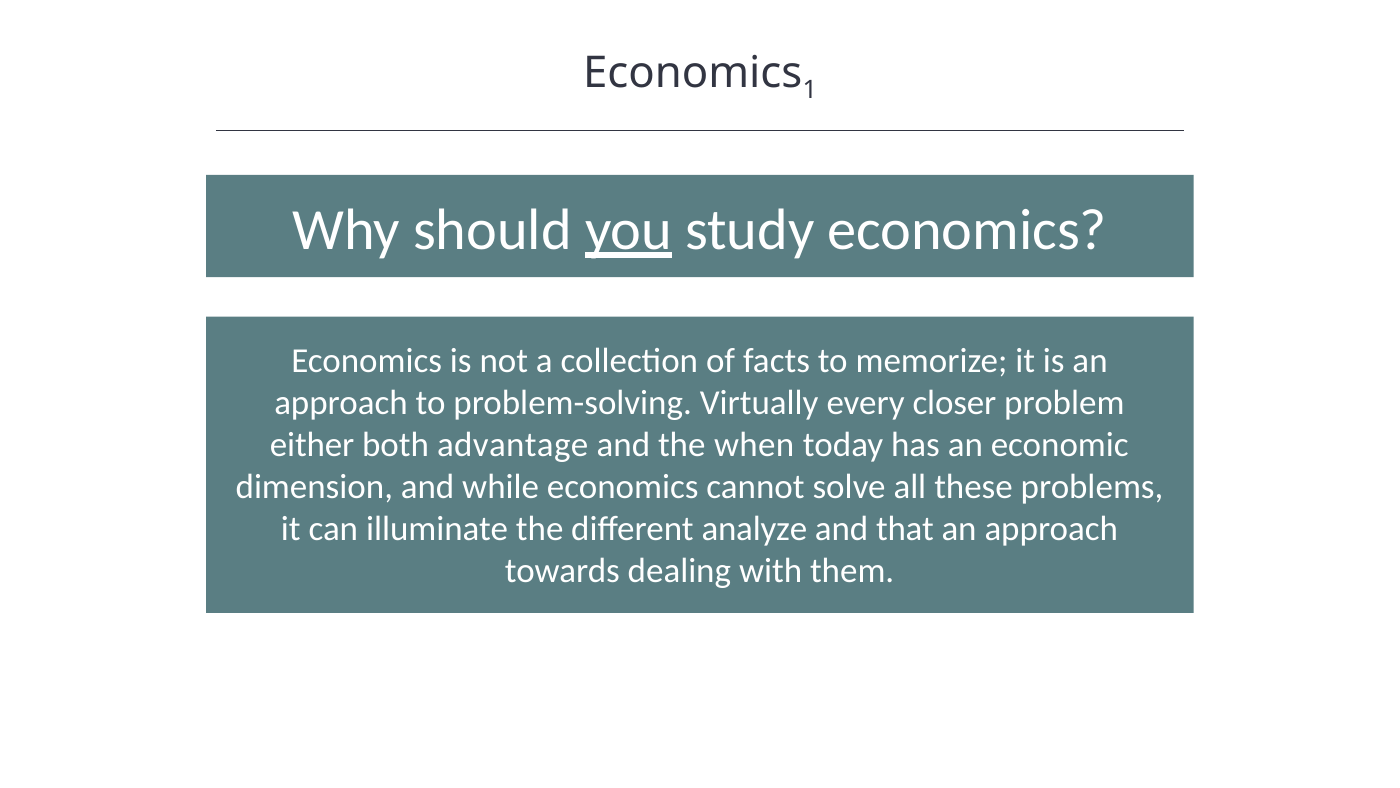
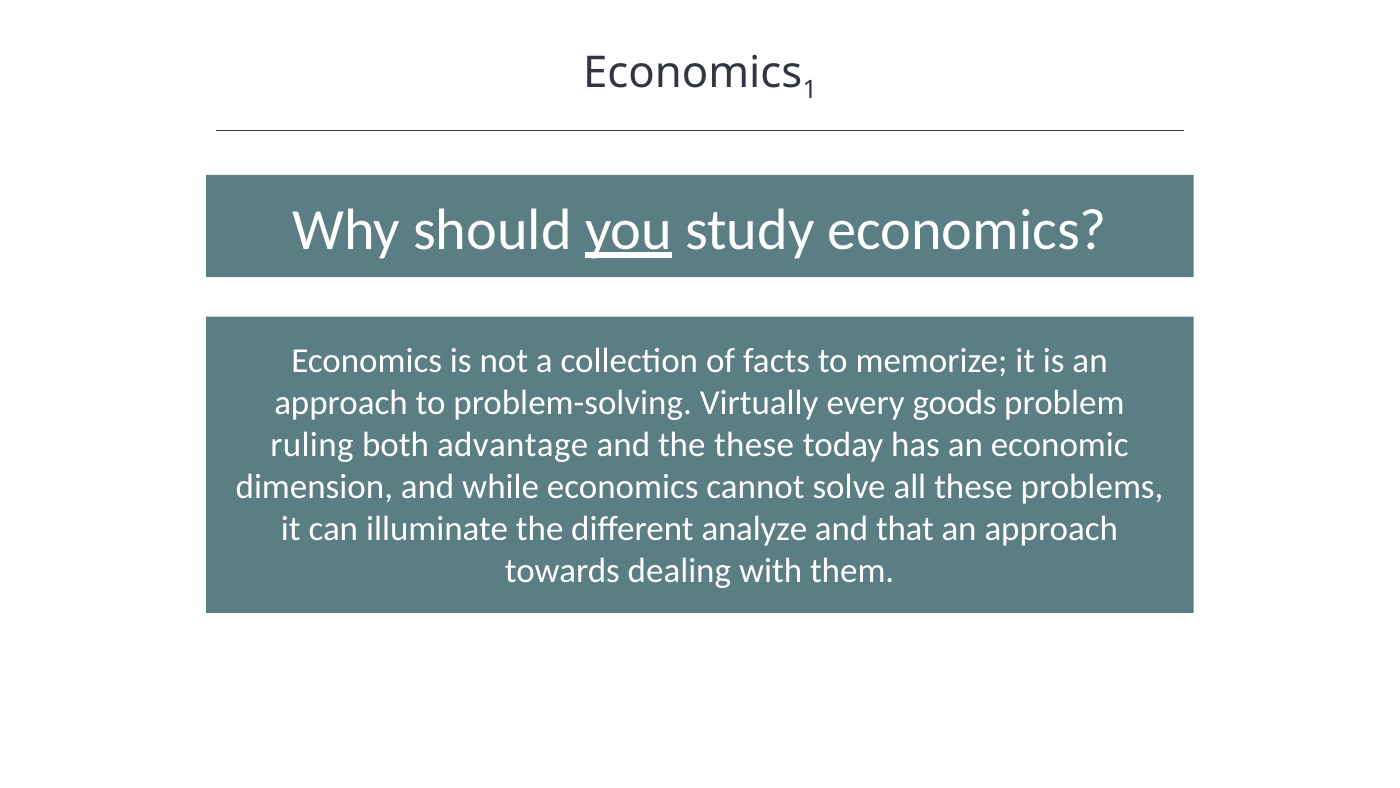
closer: closer -> goods
either: either -> ruling
the when: when -> these
